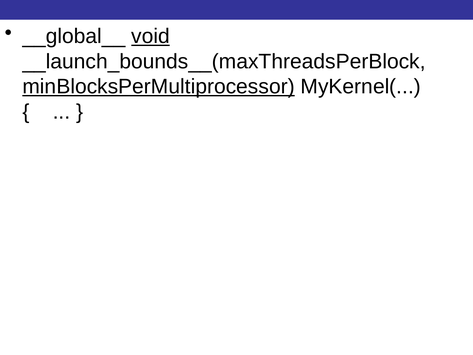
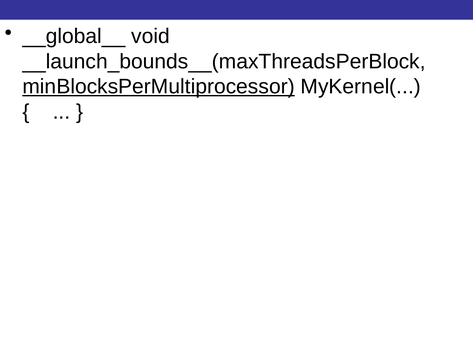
void underline: present -> none
